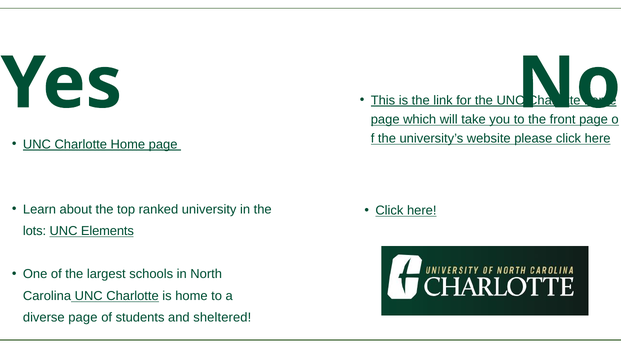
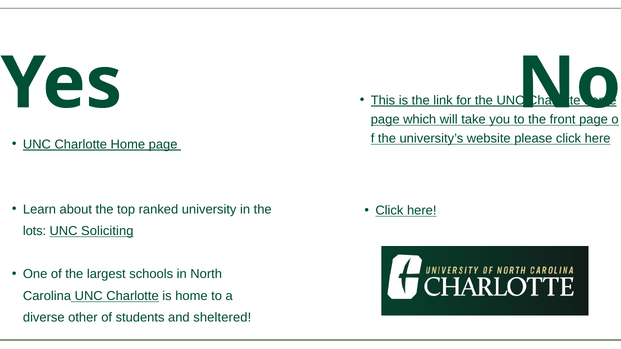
Elements: Elements -> Soliciting
diverse page: page -> other
